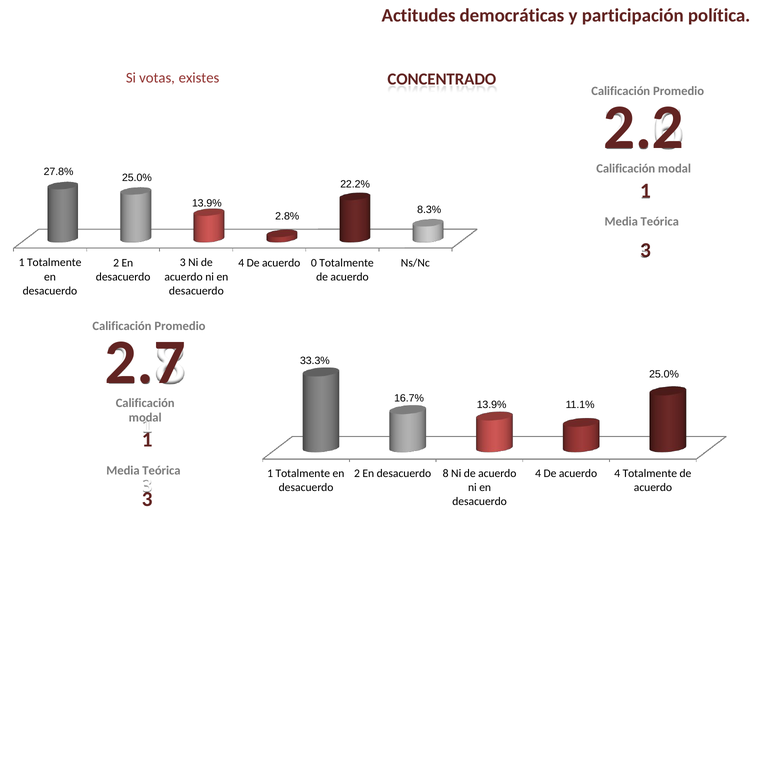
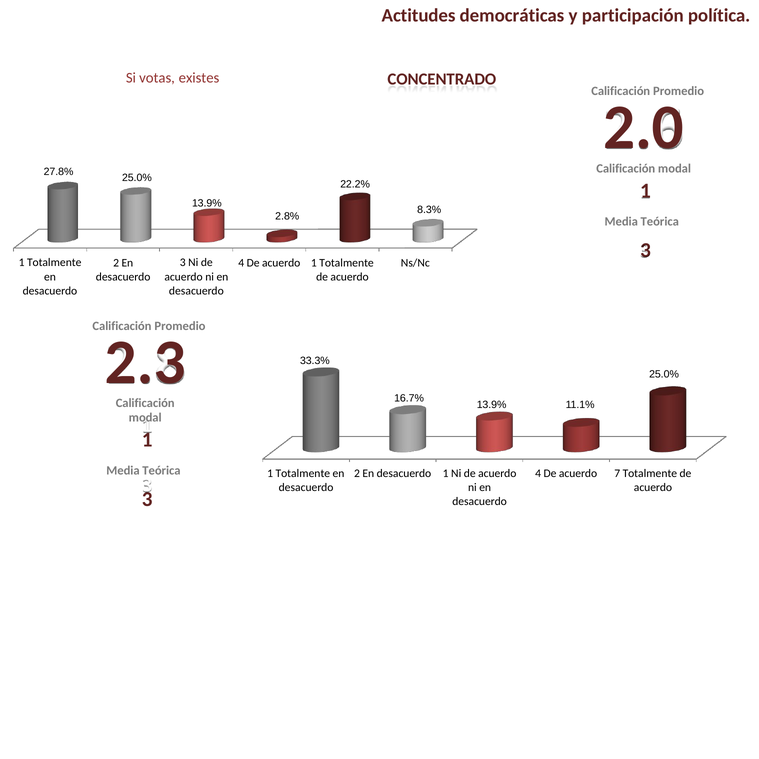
2.2: 2.2 -> 2.0
acuerdo 0: 0 -> 1
2.7: 2.7 -> 2.3
desacuerdo 8: 8 -> 1
acuerdo 4: 4 -> 7
